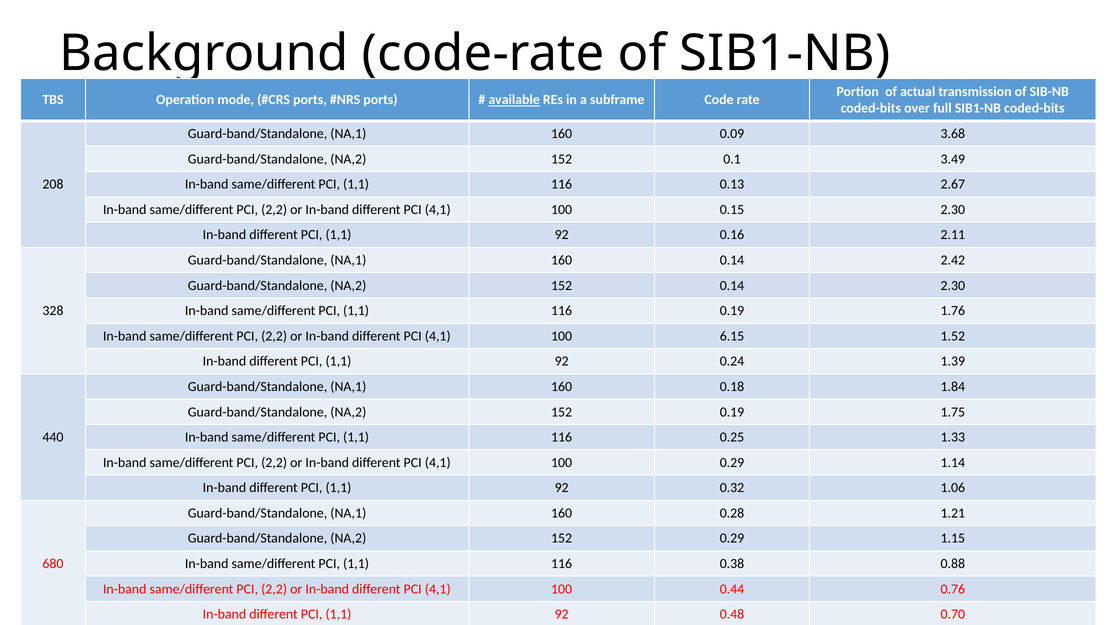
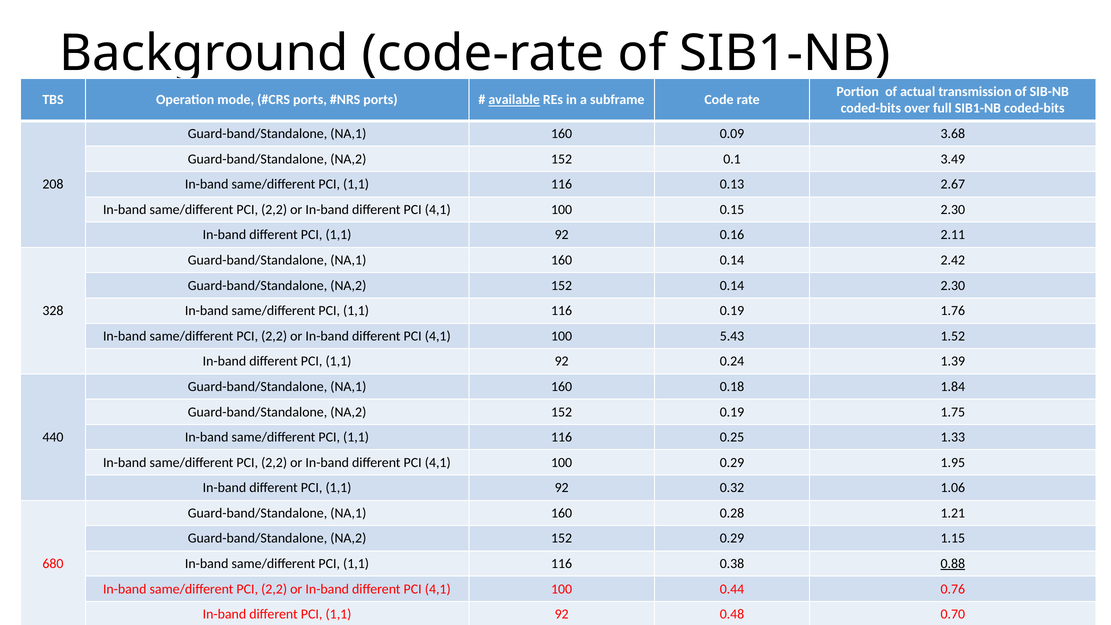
6.15: 6.15 -> 5.43
1.14: 1.14 -> 1.95
0.88 underline: none -> present
